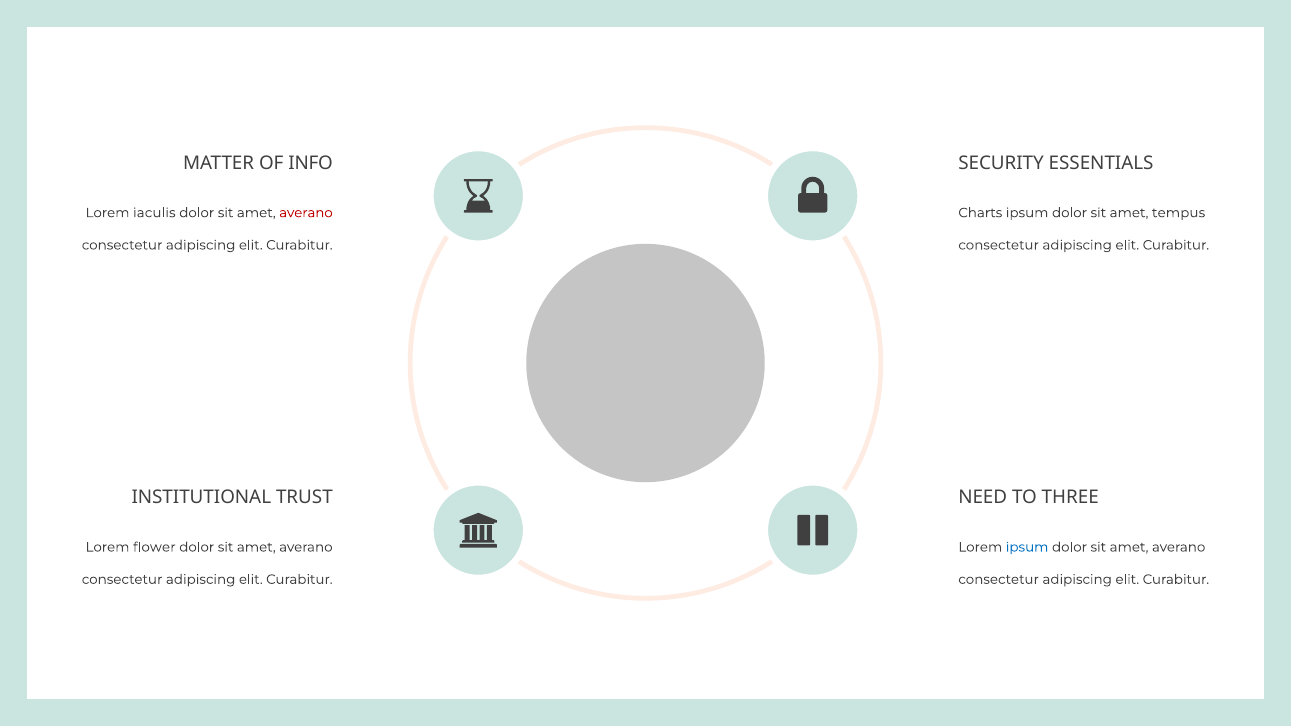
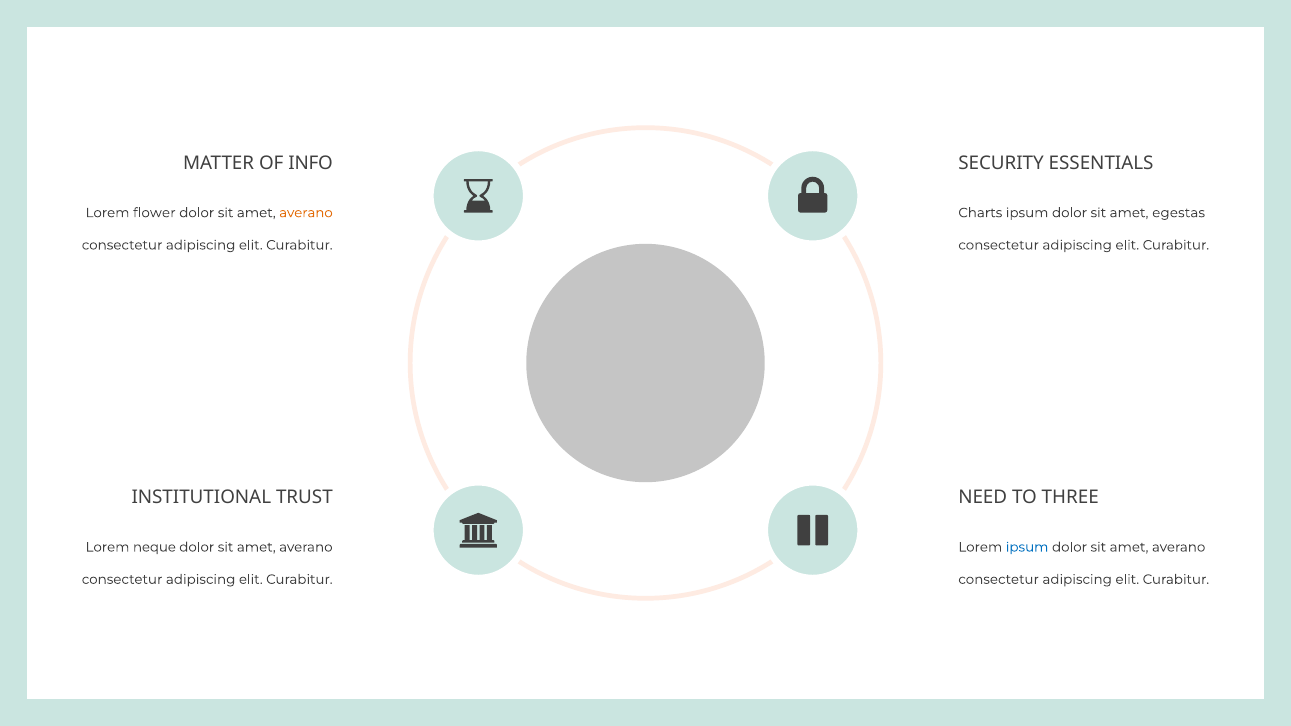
iaculis: iaculis -> flower
averano at (306, 213) colour: red -> orange
tempus: tempus -> egestas
flower: flower -> neque
